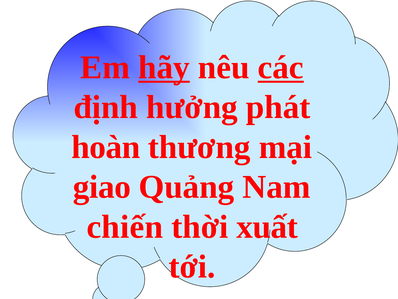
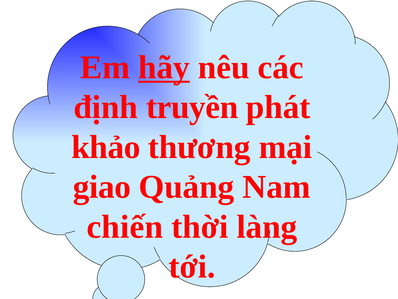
các underline: present -> none
hưởng: hưởng -> truyền
hoàn: hoàn -> khảo
xuất: xuất -> làng
